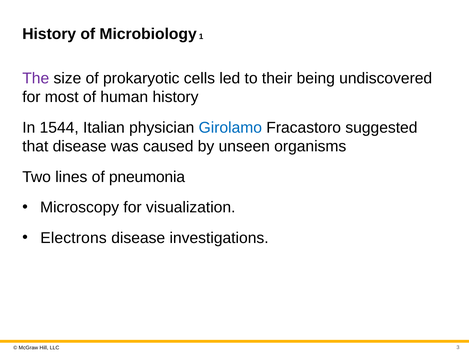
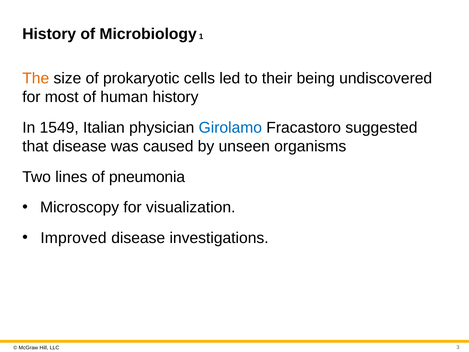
The colour: purple -> orange
1544: 1544 -> 1549
Electrons: Electrons -> Improved
